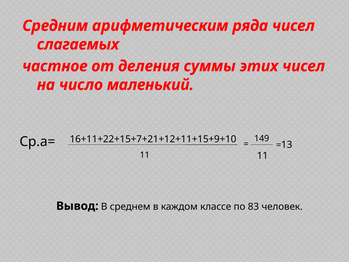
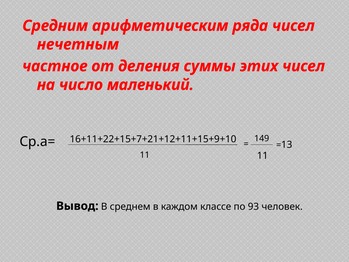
слагаемых: слагаемых -> нечетным
83: 83 -> 93
